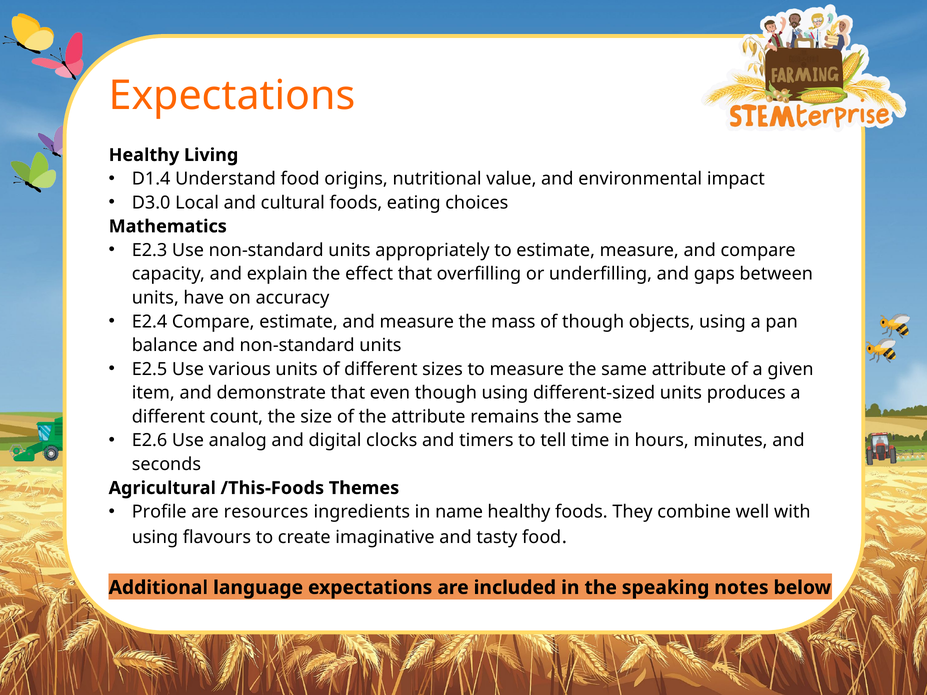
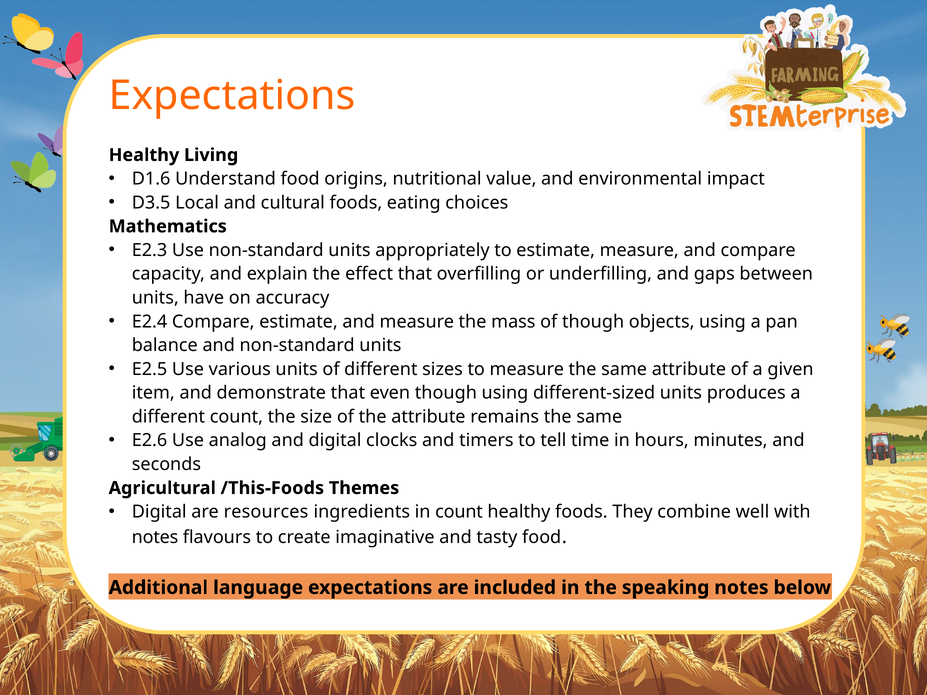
D1.4: D1.4 -> D1.6
D3.0: D3.0 -> D3.5
Profile at (159, 512): Profile -> Digital
in name: name -> count
using at (155, 537): using -> notes
